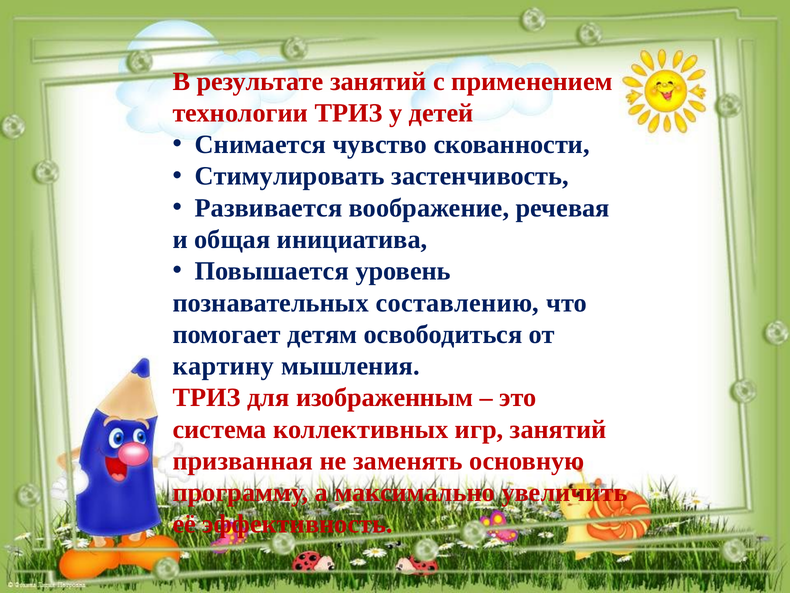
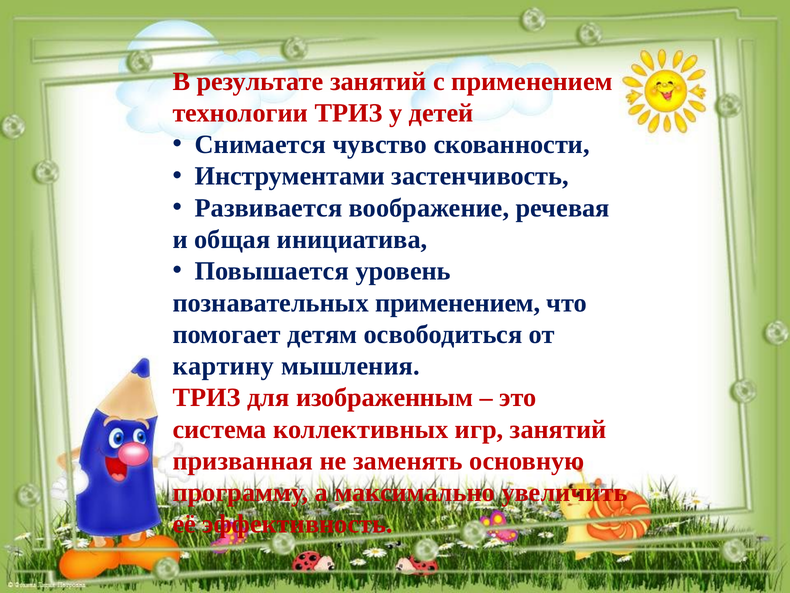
Стимулировать: Стимулировать -> Инструментами
познавательных составлению: составлению -> применением
